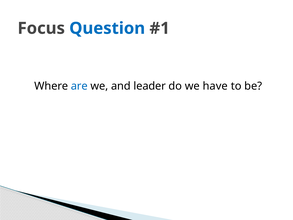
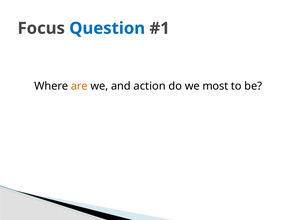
are colour: blue -> orange
leader: leader -> action
have: have -> most
